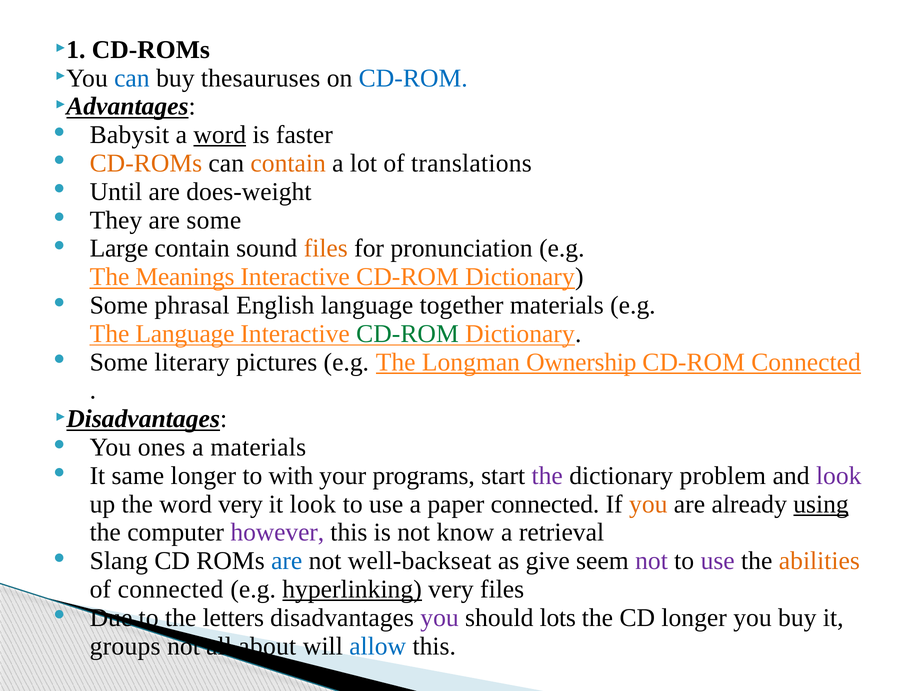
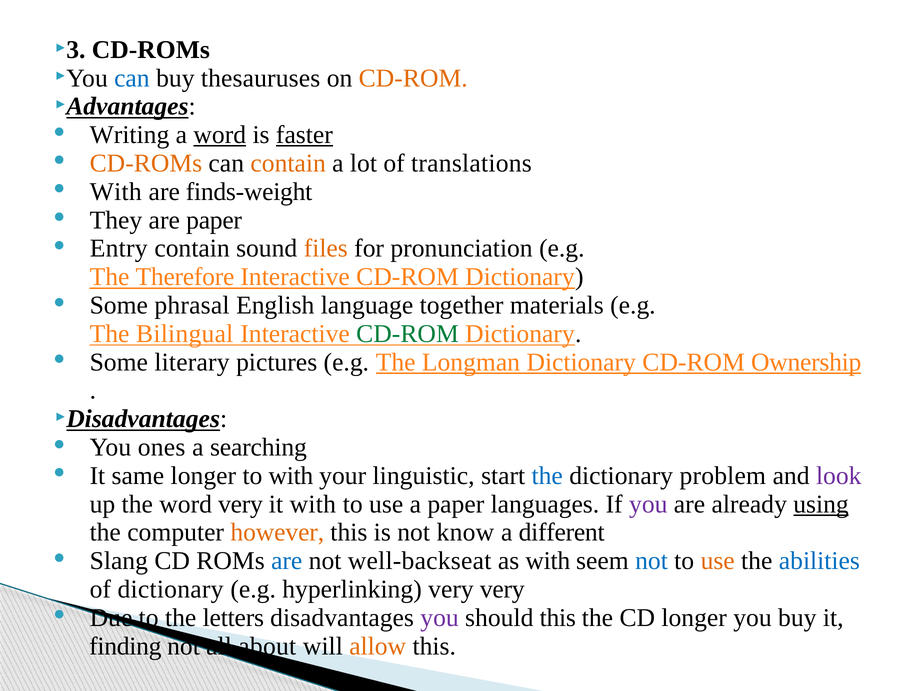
1: 1 -> 3
CD-ROM at (413, 78) colour: blue -> orange
Babysit: Babysit -> Writing
faster underline: none -> present
Until at (116, 192): Until -> With
does-weight: does-weight -> finds-weight
are some: some -> paper
Large: Large -> Entry
Meanings: Meanings -> Therefore
The Language: Language -> Bilingual
Longman Ownership: Ownership -> Dictionary
CD-ROM Connected: Connected -> Ownership
a materials: materials -> searching
programs: programs -> linguistic
the at (547, 476) colour: purple -> blue
it look: look -> with
paper connected: connected -> languages
you at (648, 504) colour: orange -> purple
however colour: purple -> orange
retrieval: retrieval -> different
as give: give -> with
not at (652, 561) colour: purple -> blue
use at (718, 561) colour: purple -> orange
abilities colour: orange -> blue
of connected: connected -> dictionary
hyperlinking underline: present -> none
very files: files -> very
should lots: lots -> this
groups: groups -> finding
allow colour: blue -> orange
